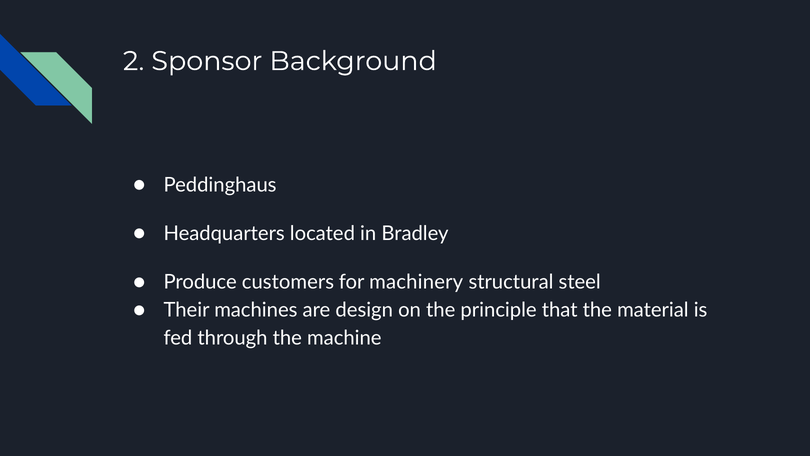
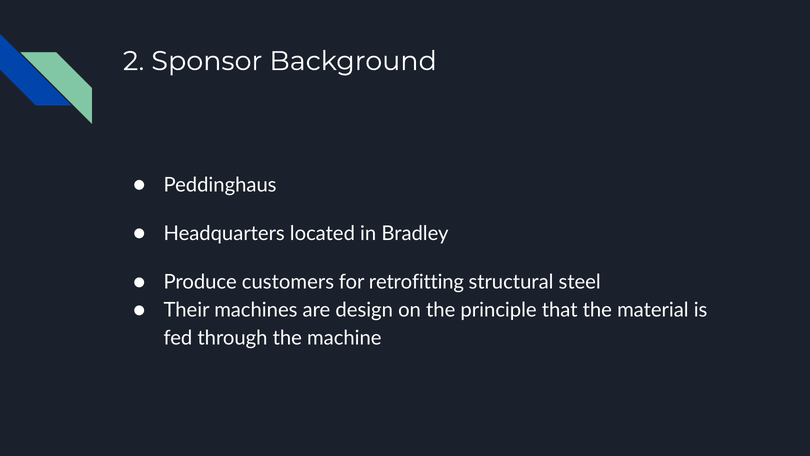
machinery: machinery -> retrofitting
